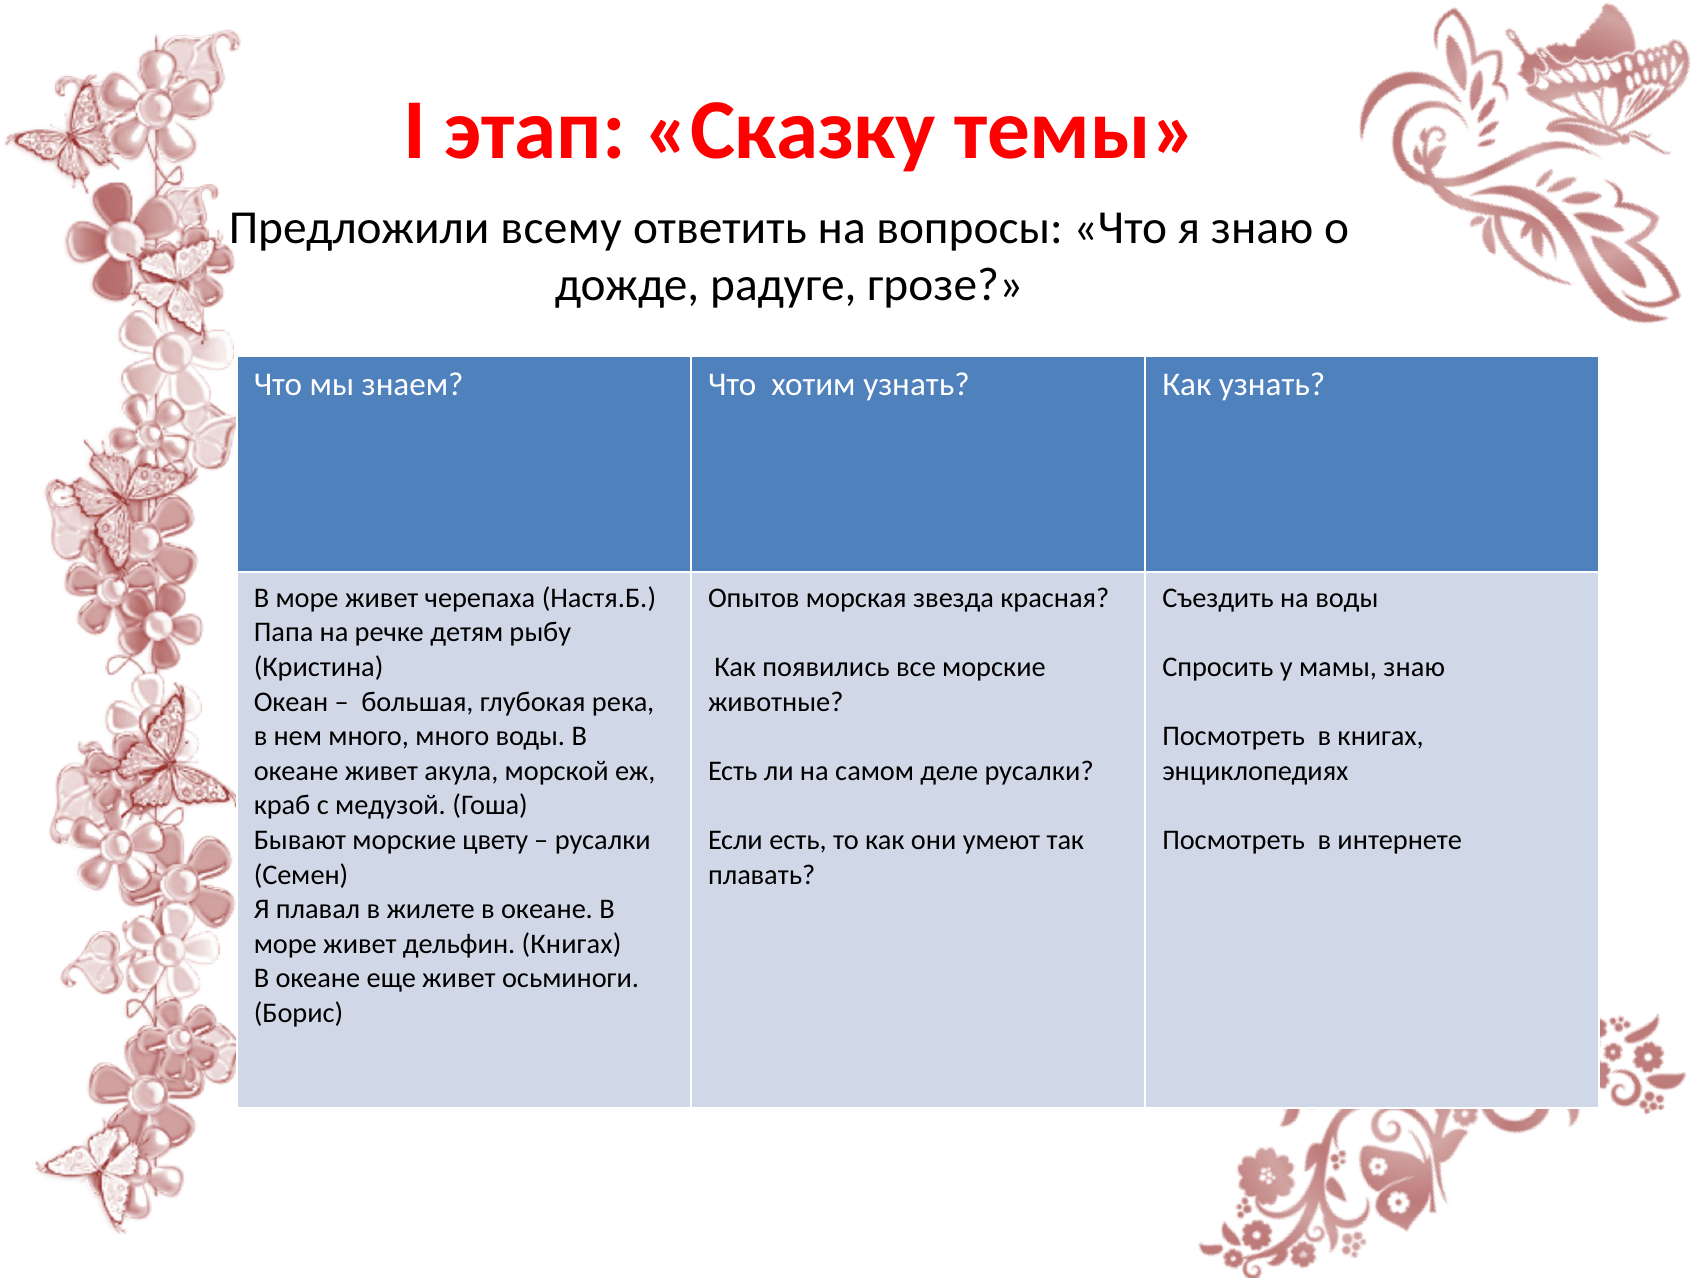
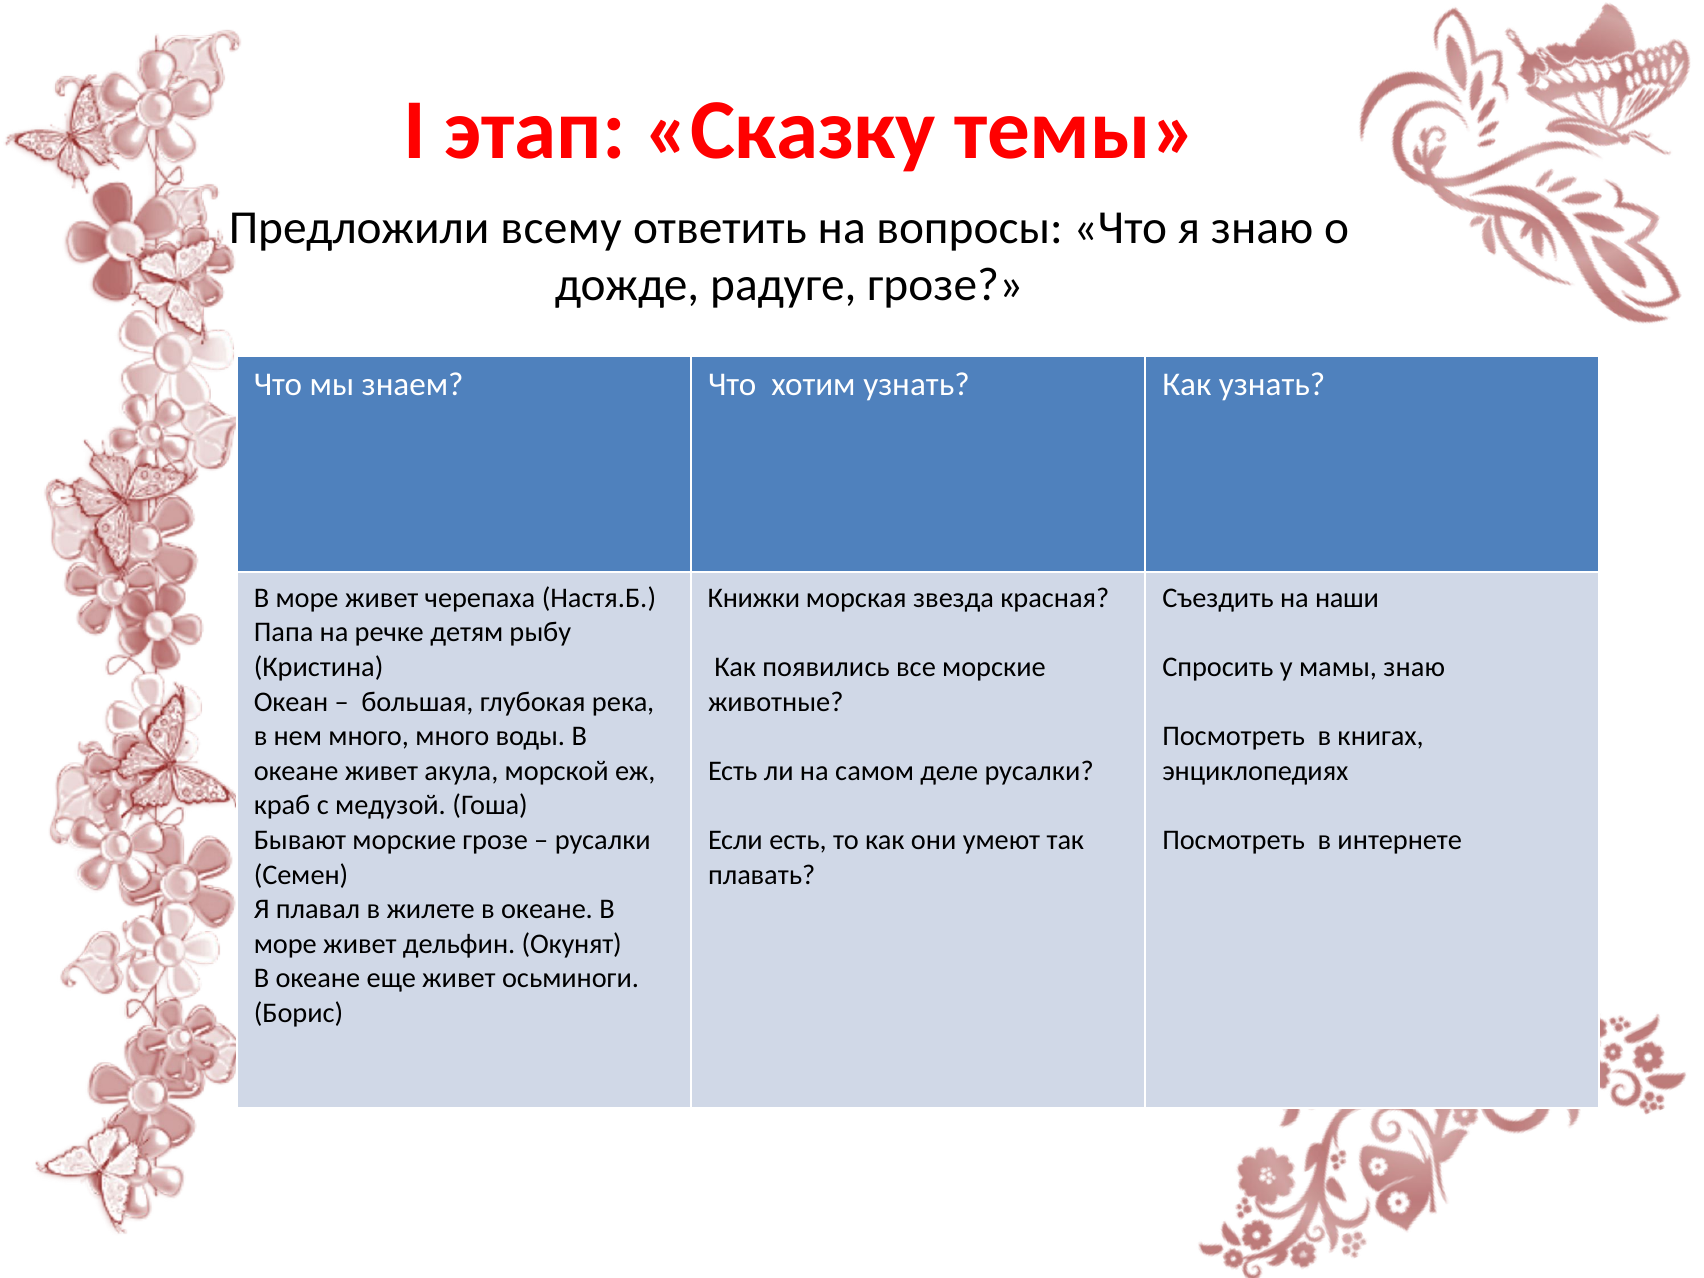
Опытов: Опытов -> Книжки
на воды: воды -> наши
морские цвету: цвету -> грозе
дельфин Книгах: Книгах -> Окунят
